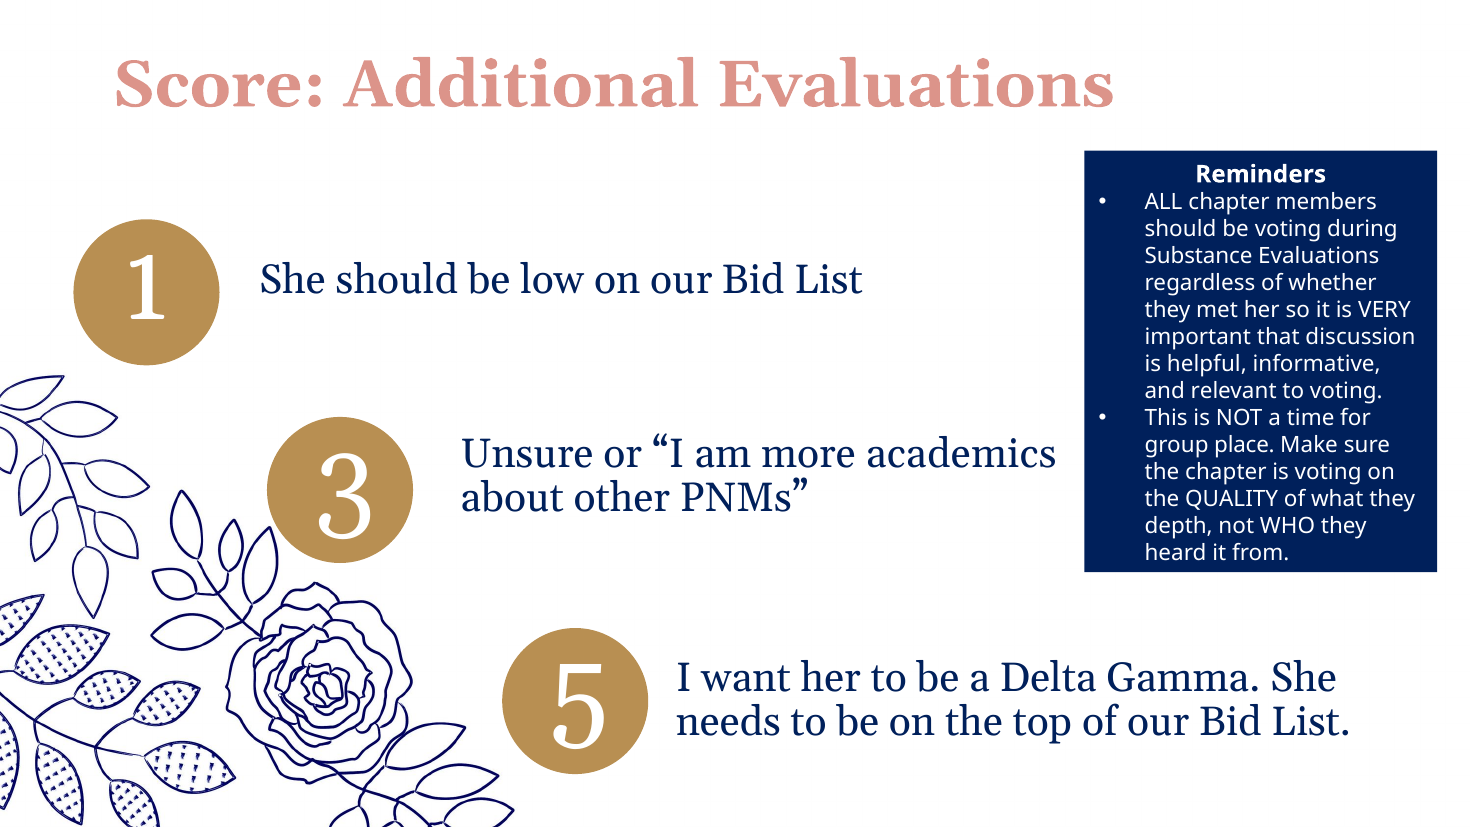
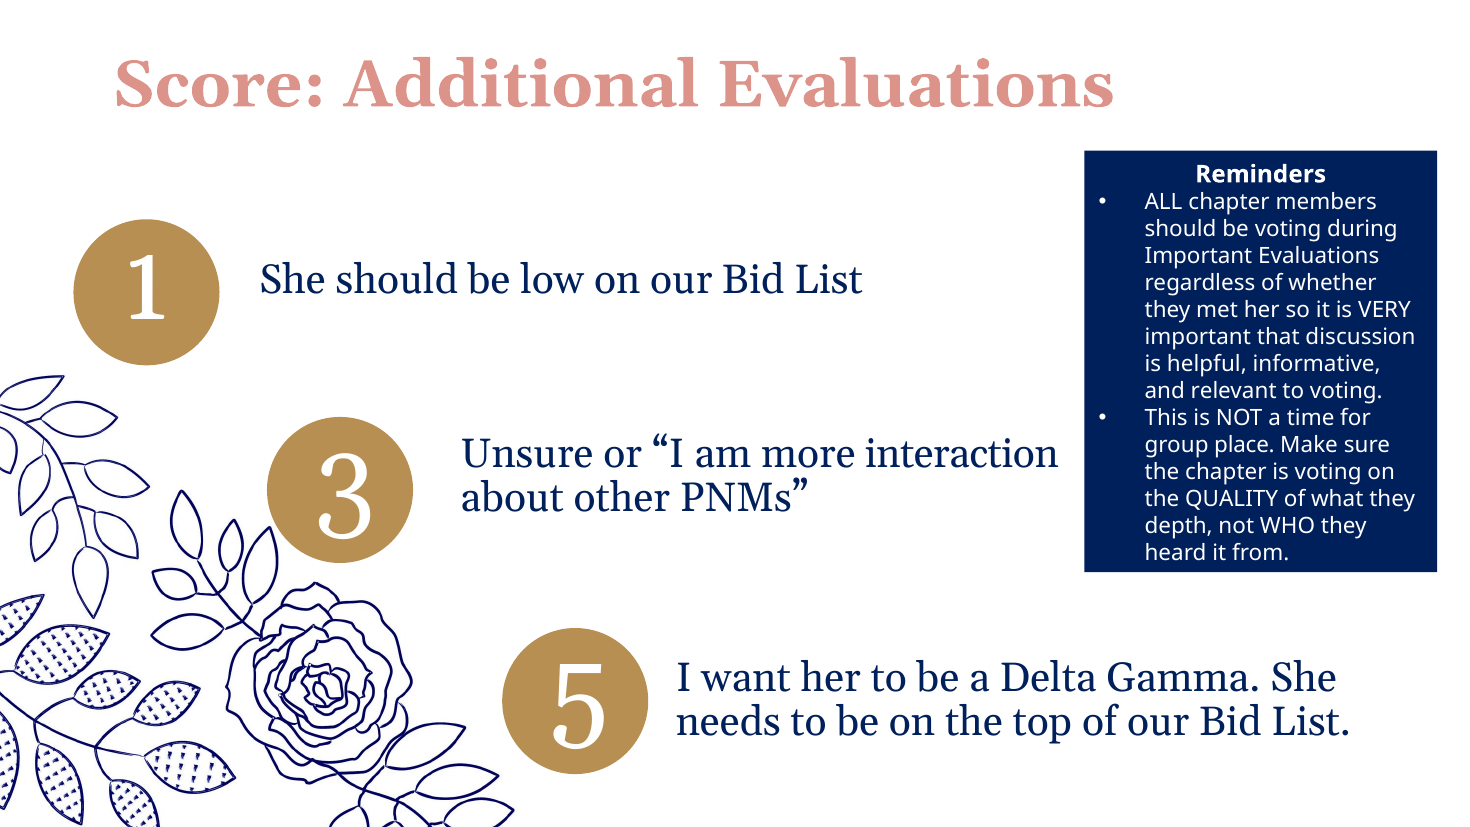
Substance at (1199, 256): Substance -> Important
academics: academics -> interaction
